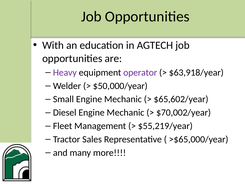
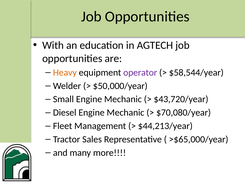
Heavy colour: purple -> orange
$63,918/year: $63,918/year -> $58,544/year
$65,602/year: $65,602/year -> $43,720/year
$70,002/year: $70,002/year -> $70,080/year
$55,219/year: $55,219/year -> $44,213/year
